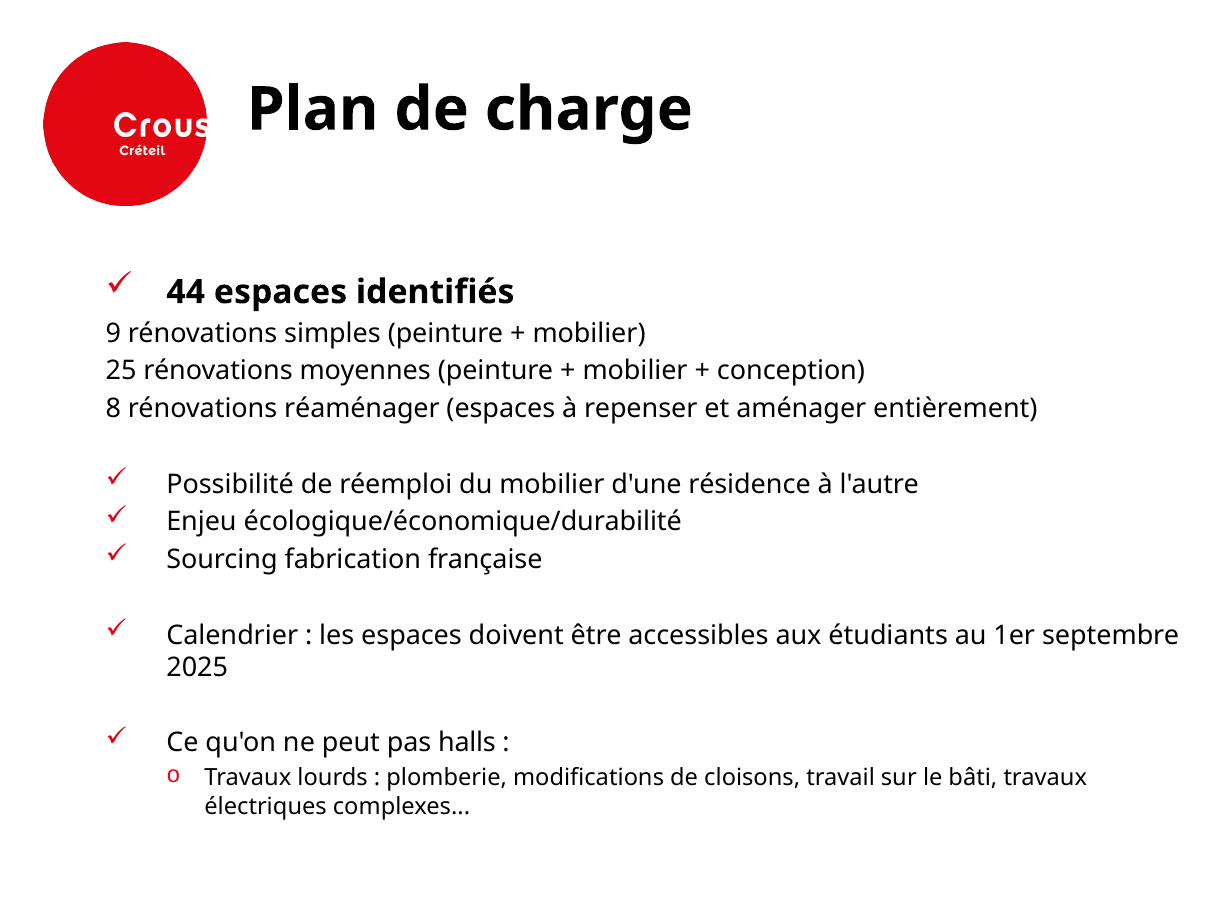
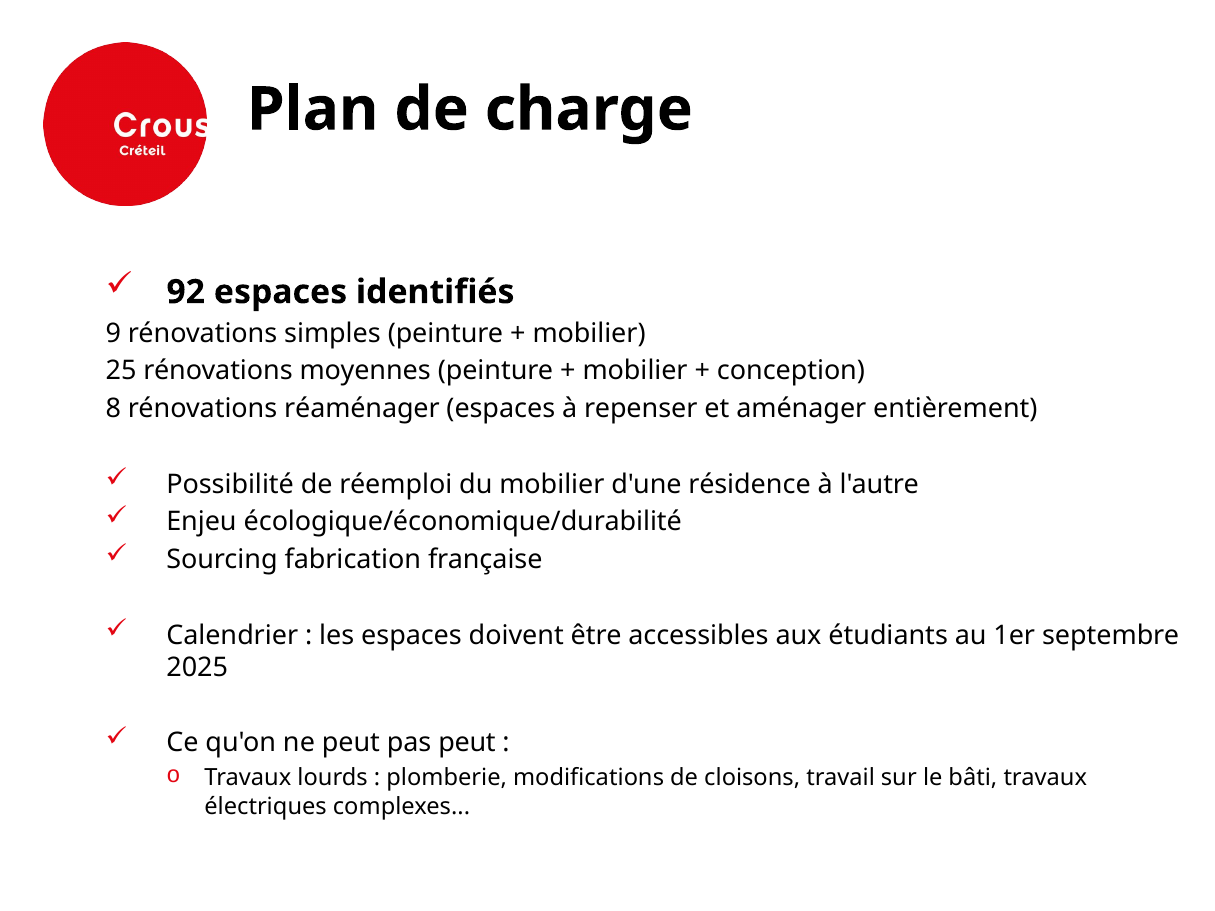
44: 44 -> 92
pas halls: halls -> peut
